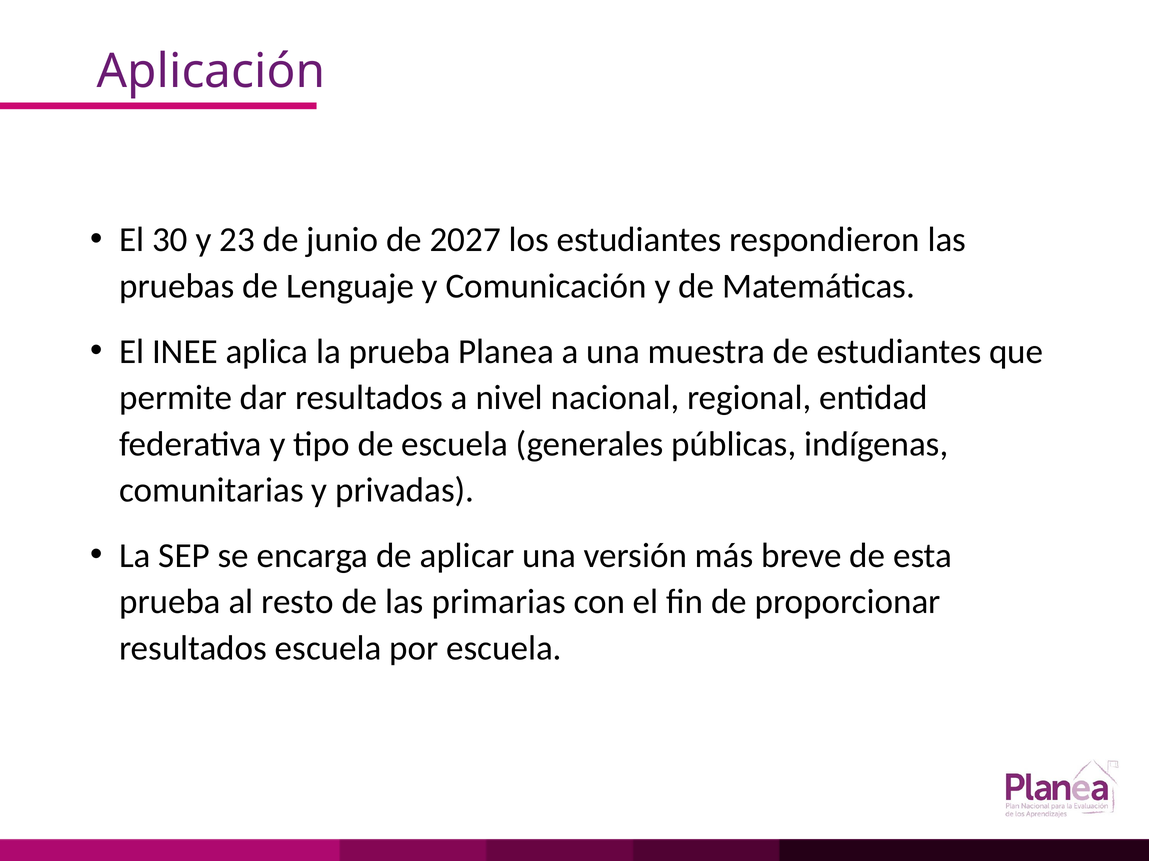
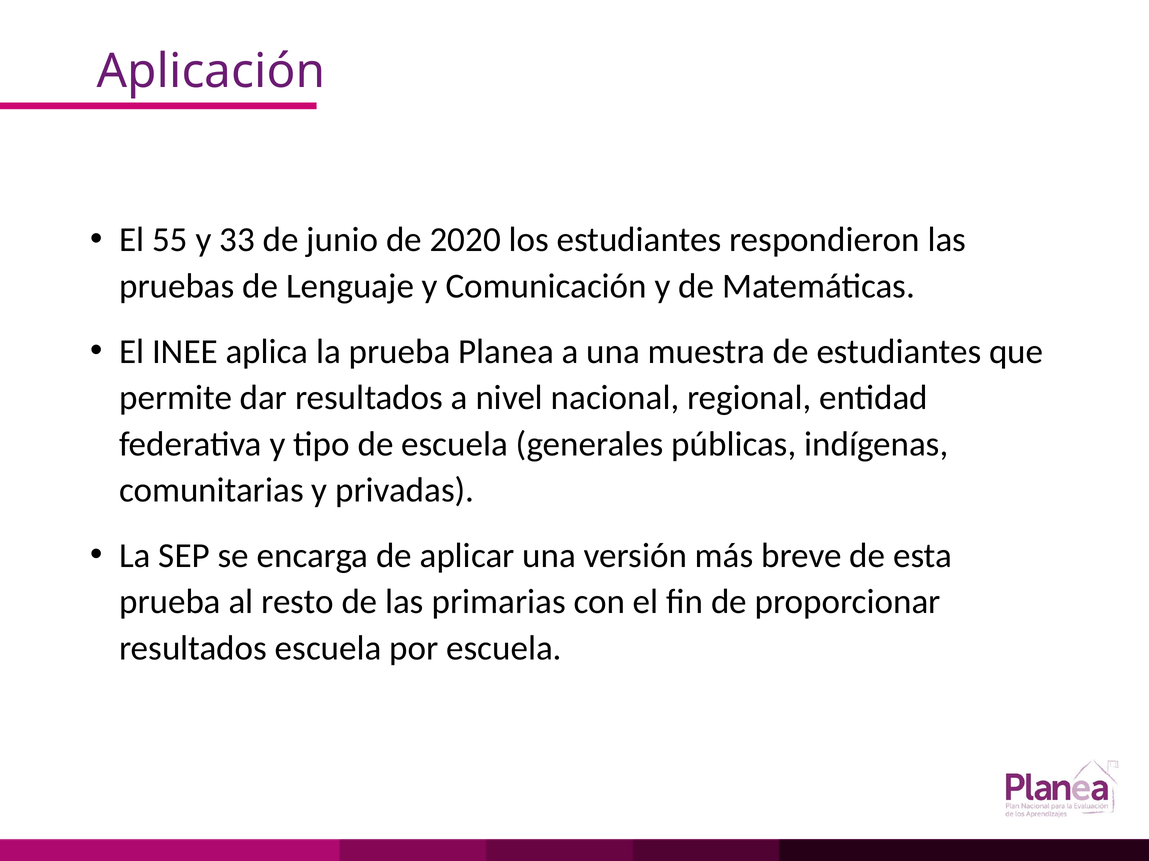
30: 30 -> 55
23: 23 -> 33
2027: 2027 -> 2020
